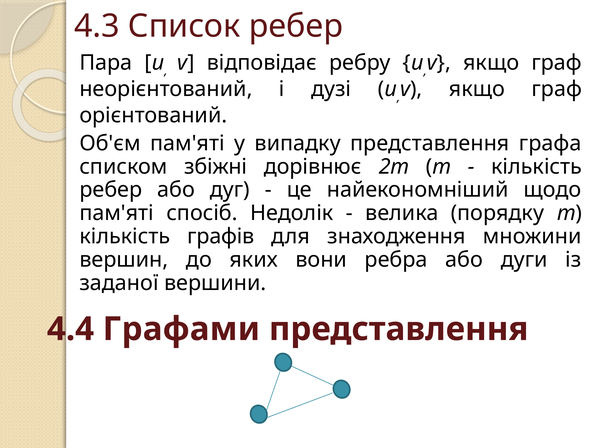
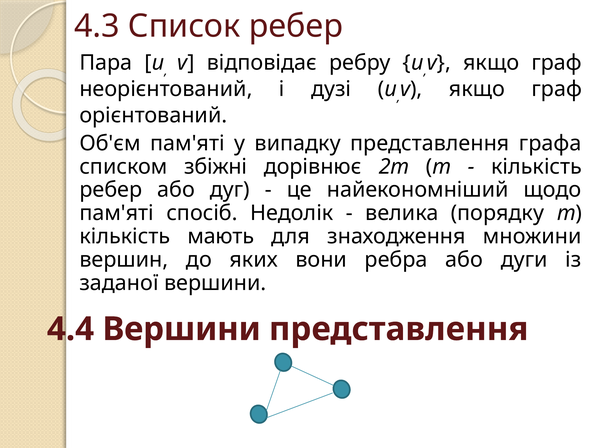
графів: графів -> мають
4.4 Графами: Графами -> Вершини
